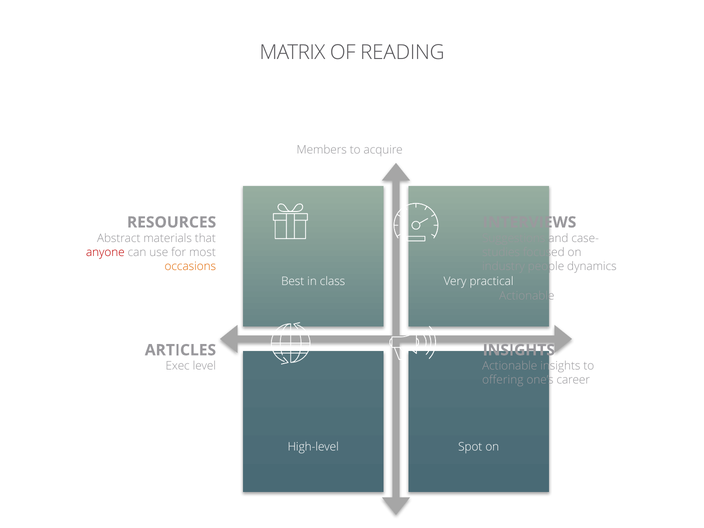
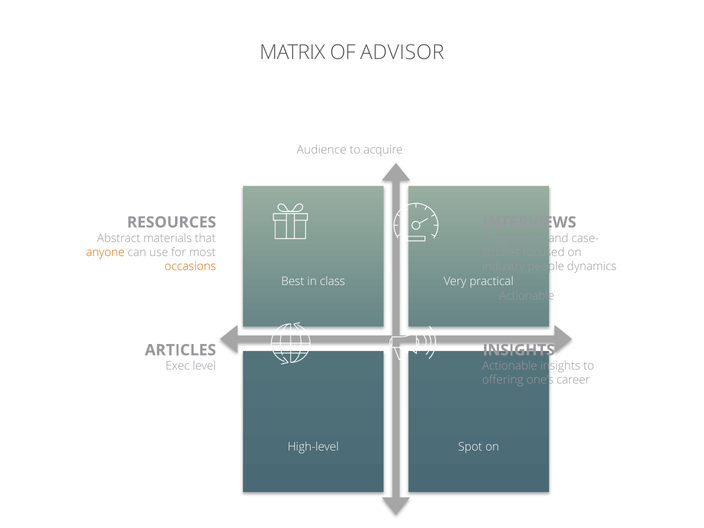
READING: READING -> ADVISOR
Members: Members -> Audience
anyone colour: red -> orange
